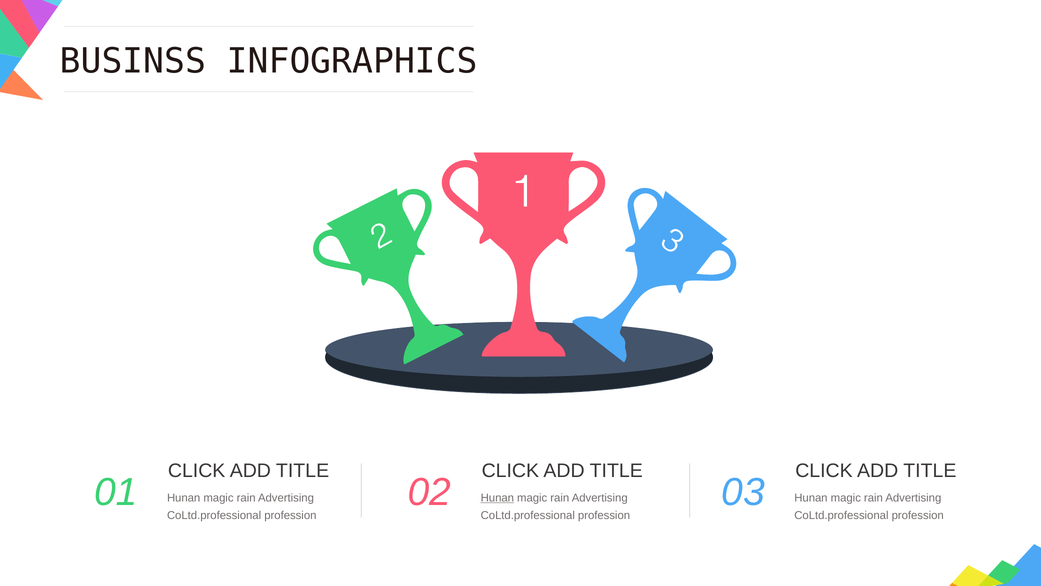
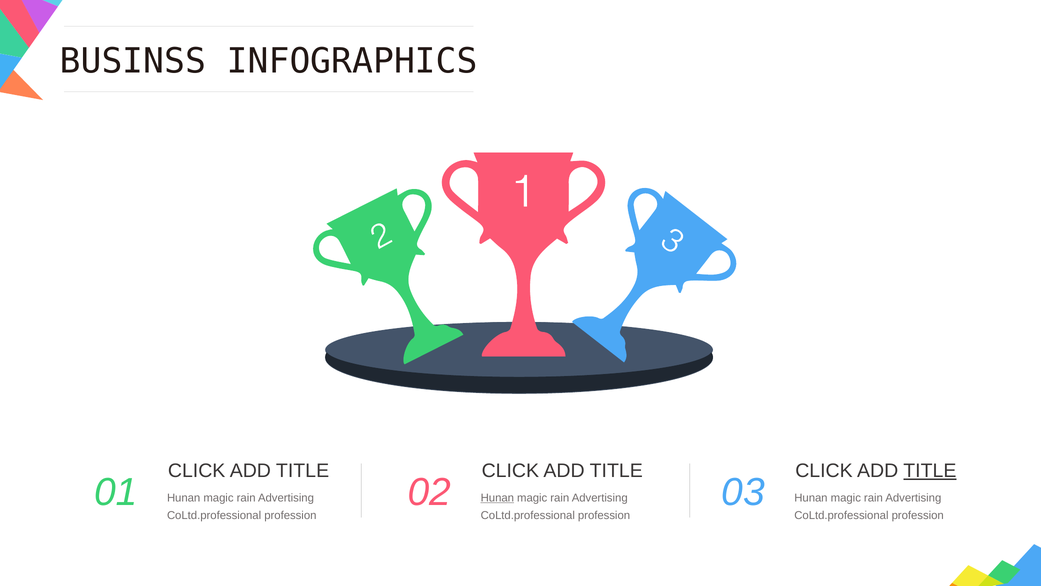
TITLE at (930, 471) underline: none -> present
